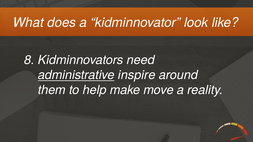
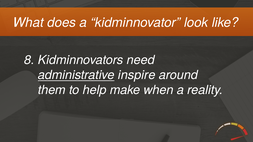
move: move -> when
